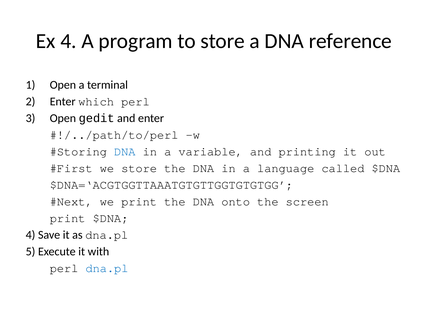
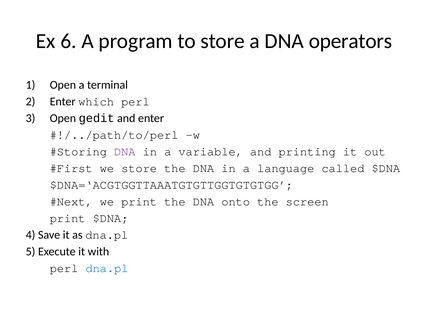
Ex 4: 4 -> 6
reference: reference -> operators
DNA at (125, 152) colour: blue -> purple
